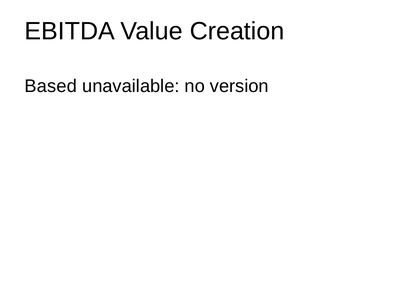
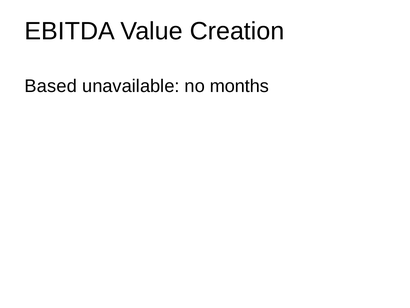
version: version -> months
